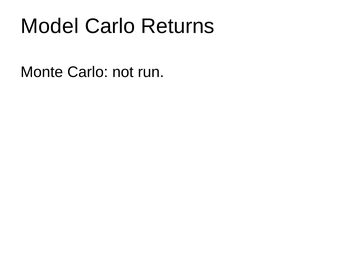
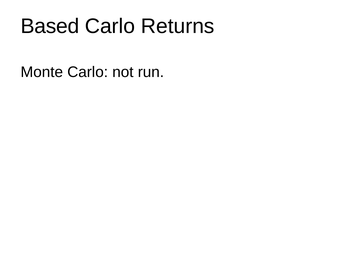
Model: Model -> Based
